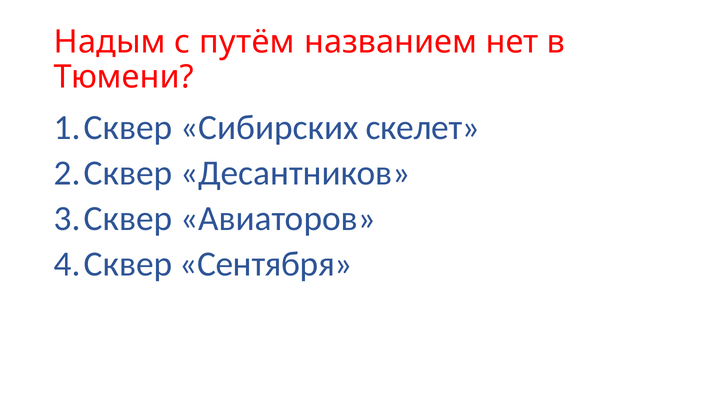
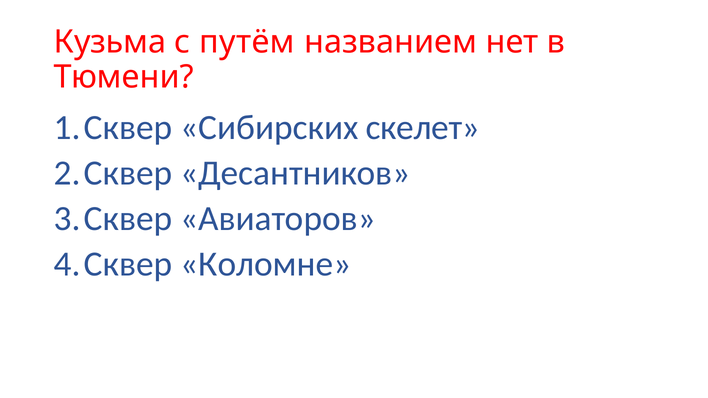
Надым: Надым -> Кузьма
Сентября: Сентября -> Коломне
